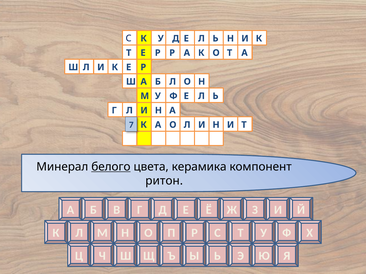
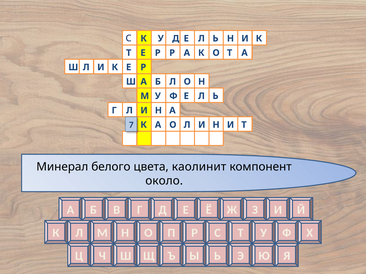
белого underline: present -> none
керамика: керамика -> каолинит
ритон: ритон -> около
